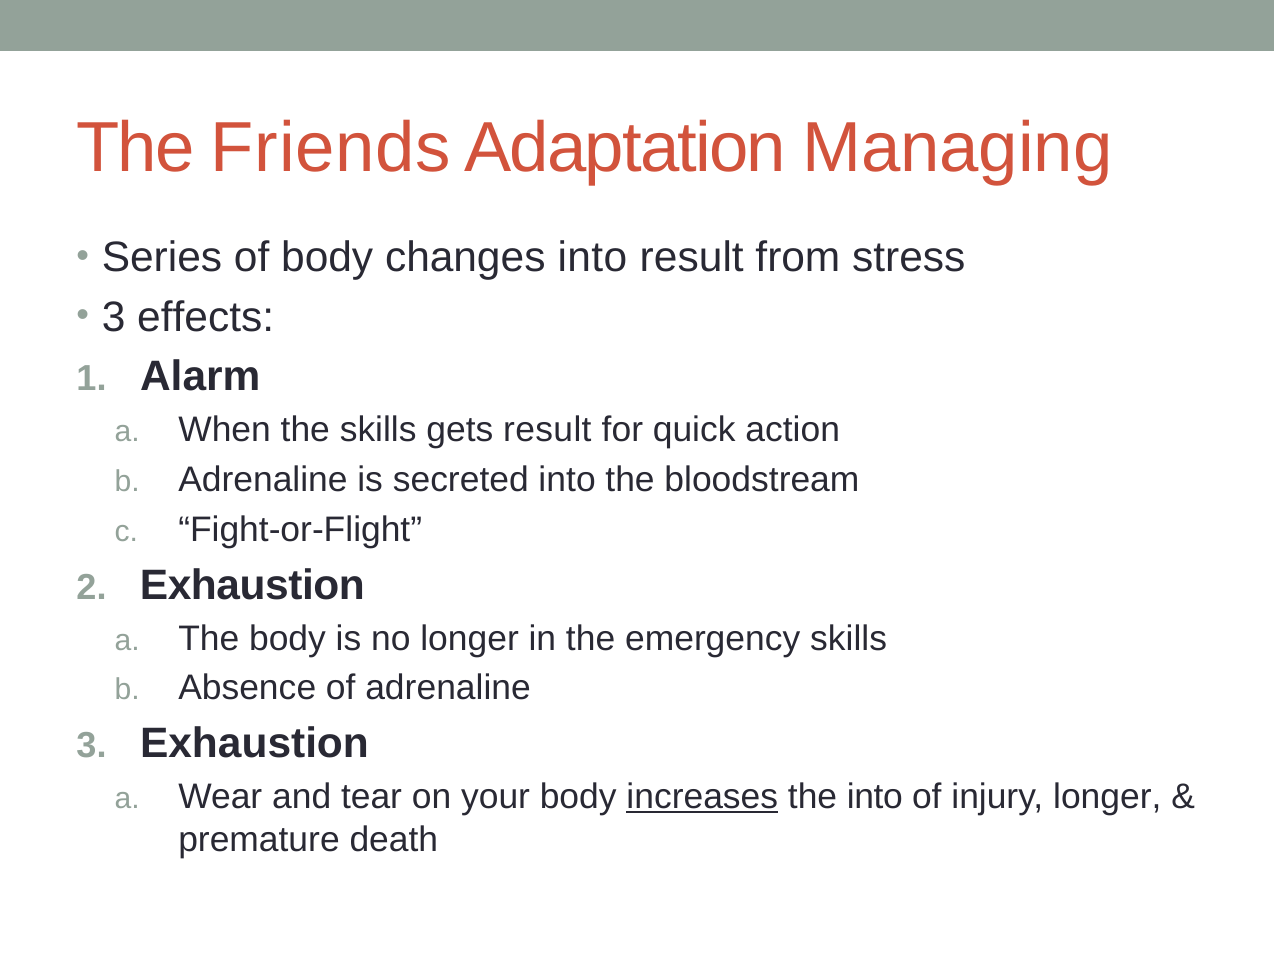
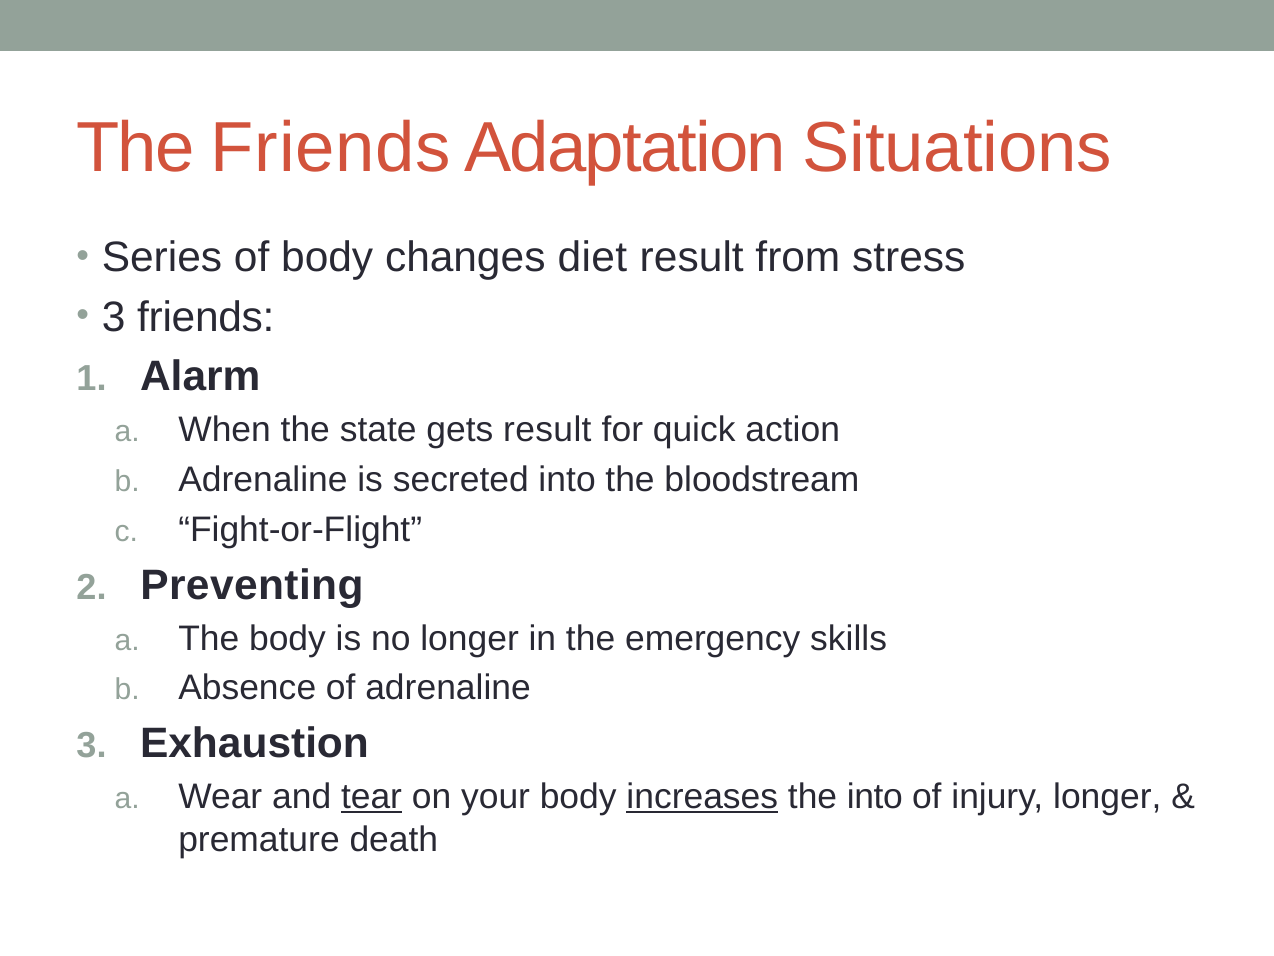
Managing: Managing -> Situations
changes into: into -> diet
3 effects: effects -> friends
the skills: skills -> state
Exhaustion at (252, 585): Exhaustion -> Preventing
tear underline: none -> present
